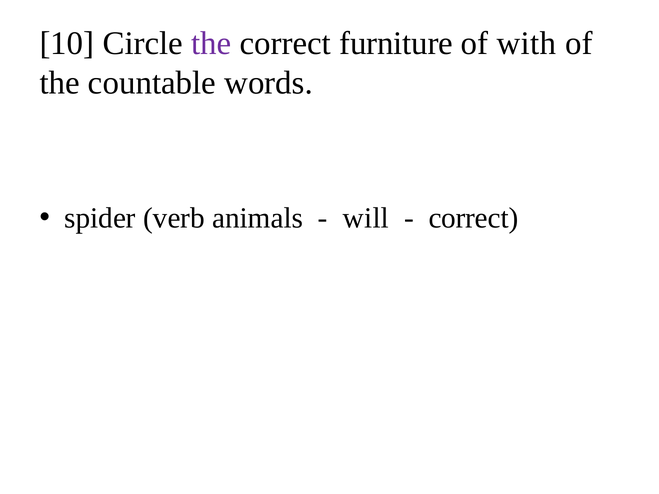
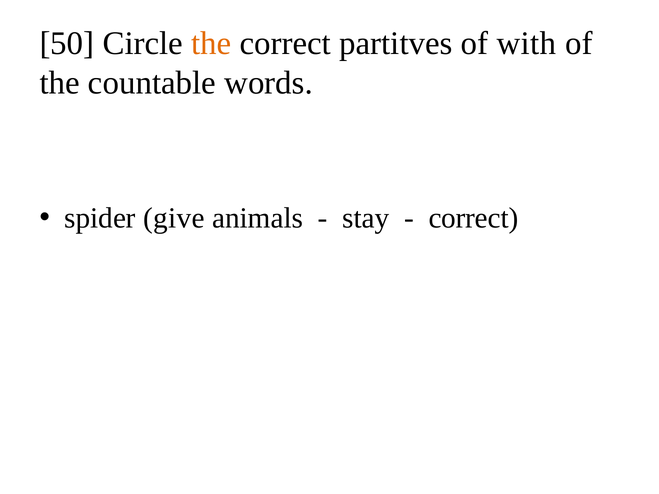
10: 10 -> 50
the at (211, 44) colour: purple -> orange
furniture: furniture -> partitves
verb: verb -> give
will: will -> stay
